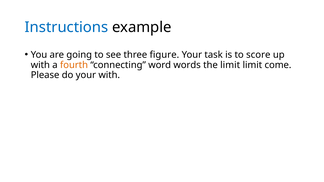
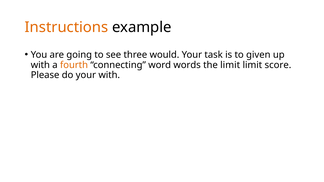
Instructions colour: blue -> orange
figure: figure -> would
score: score -> given
come: come -> score
